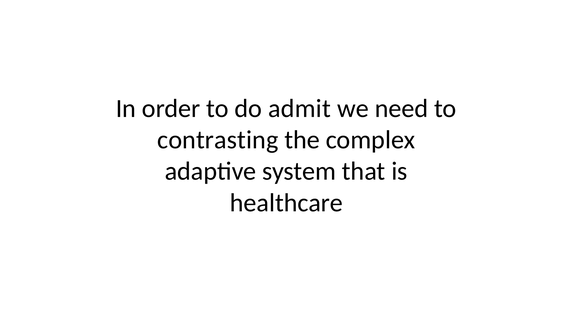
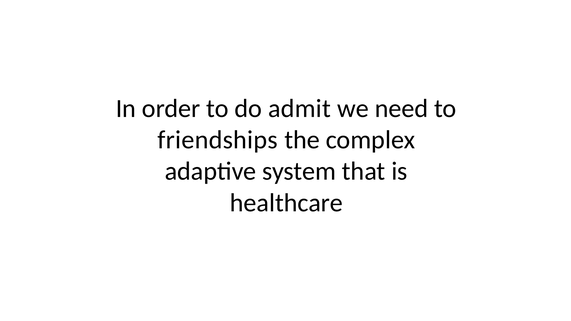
contrasting: contrasting -> friendships
